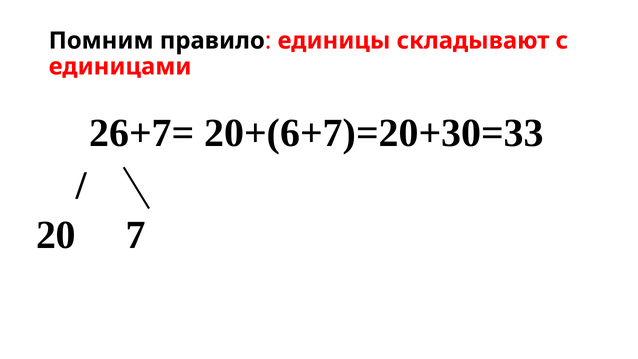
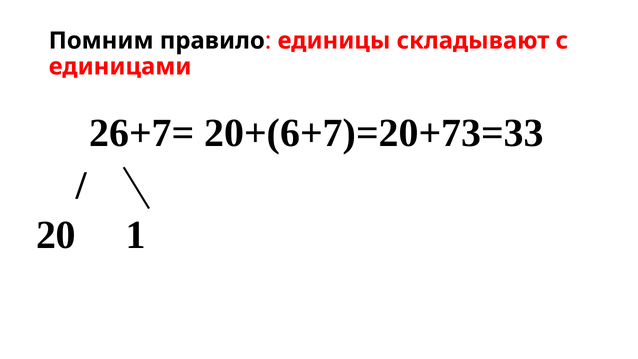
20+(6+7)=20+30=33: 20+(6+7)=20+30=33 -> 20+(6+7)=20+73=33
7: 7 -> 1
